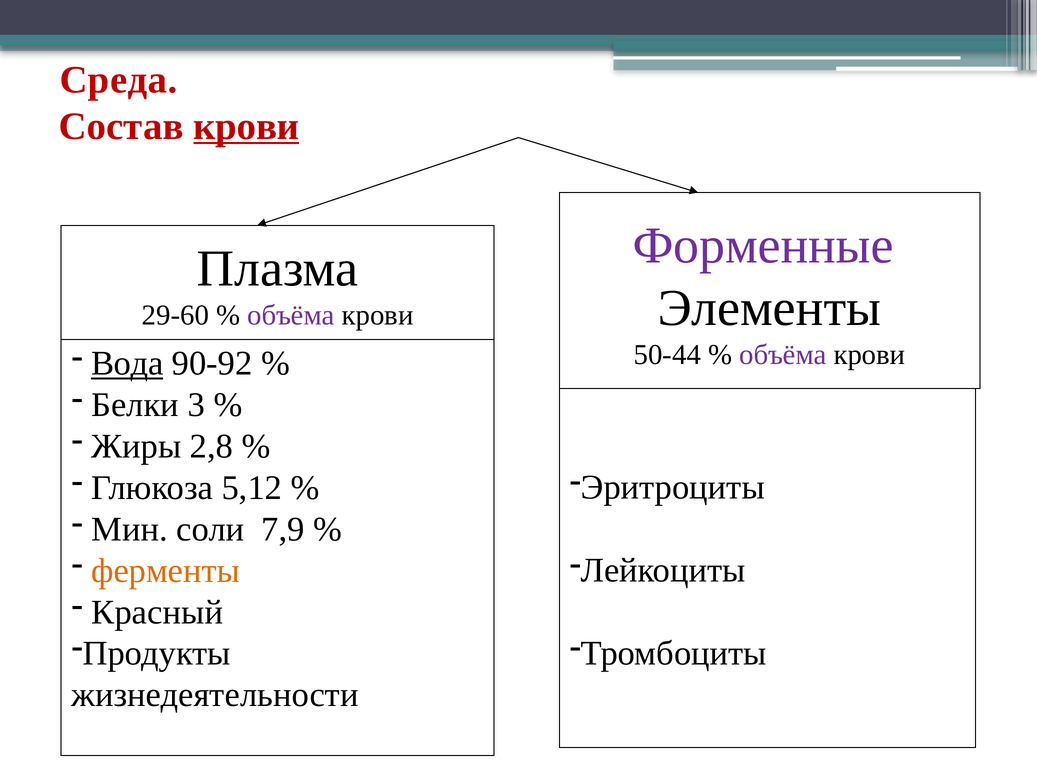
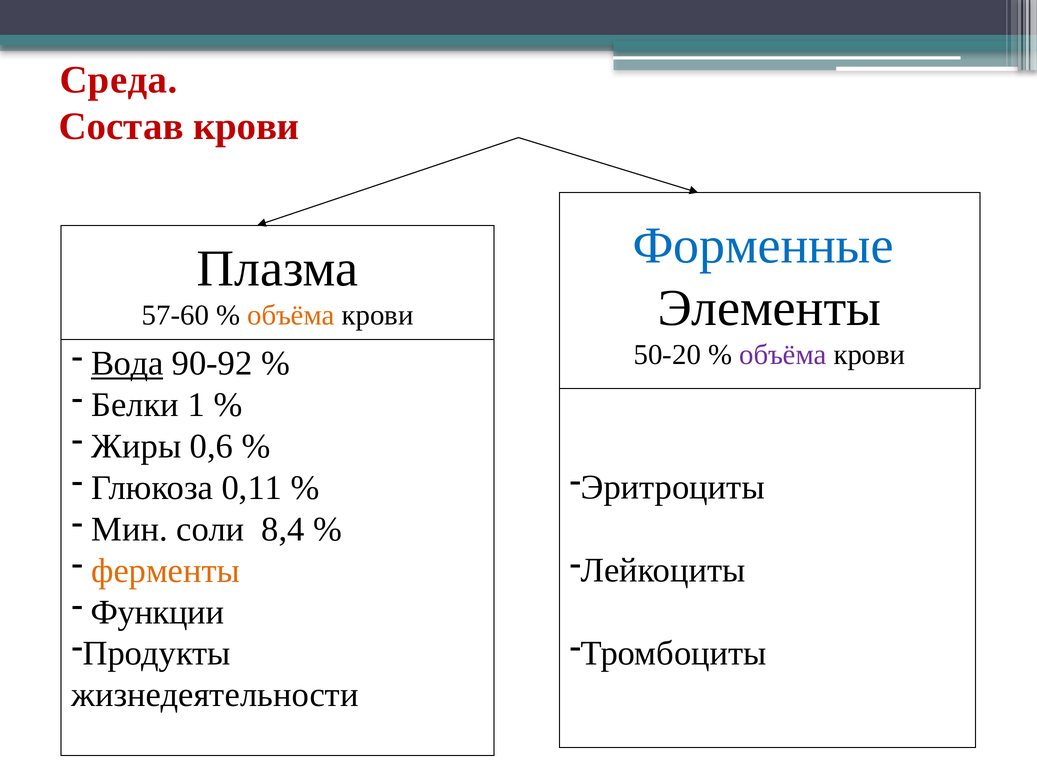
крови at (246, 126) underline: present -> none
Форменные colour: purple -> blue
29-60: 29-60 -> 57-60
объёма at (291, 316) colour: purple -> orange
50-44: 50-44 -> 50-20
3: 3 -> 1
2,8: 2,8 -> 0,6
5,12: 5,12 -> 0,11
7,9: 7,9 -> 8,4
Красный: Красный -> Функции
